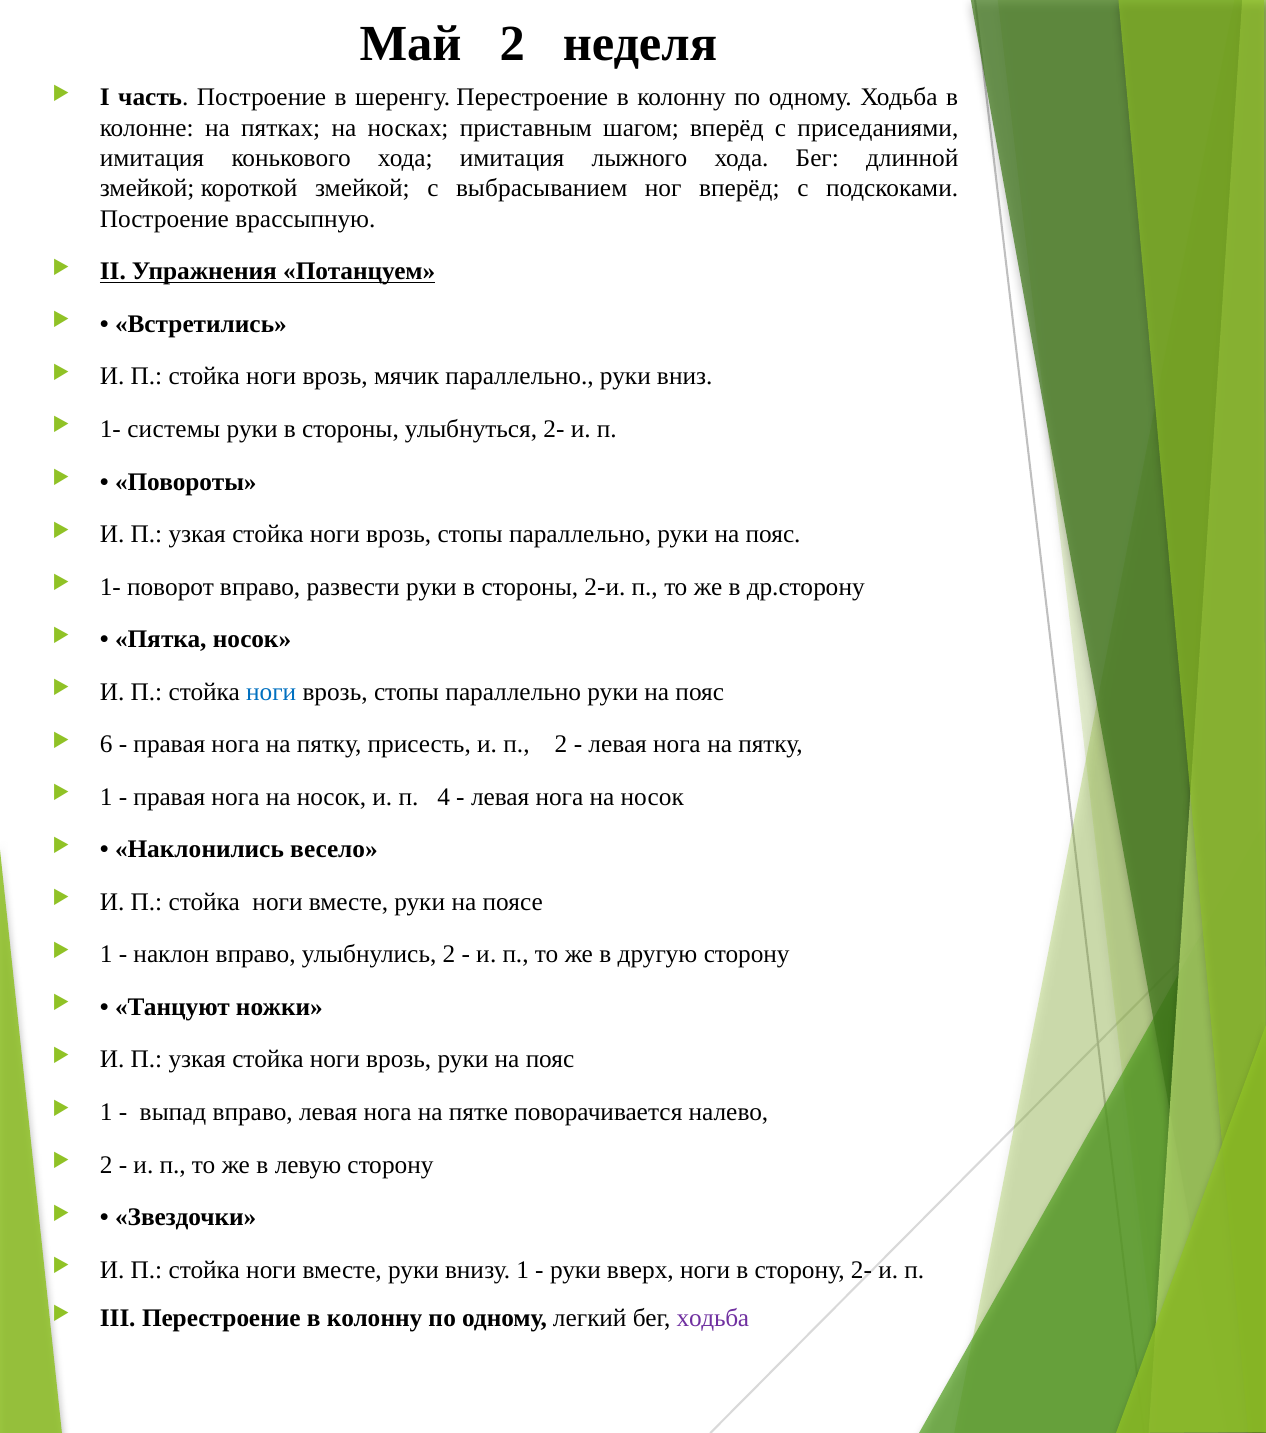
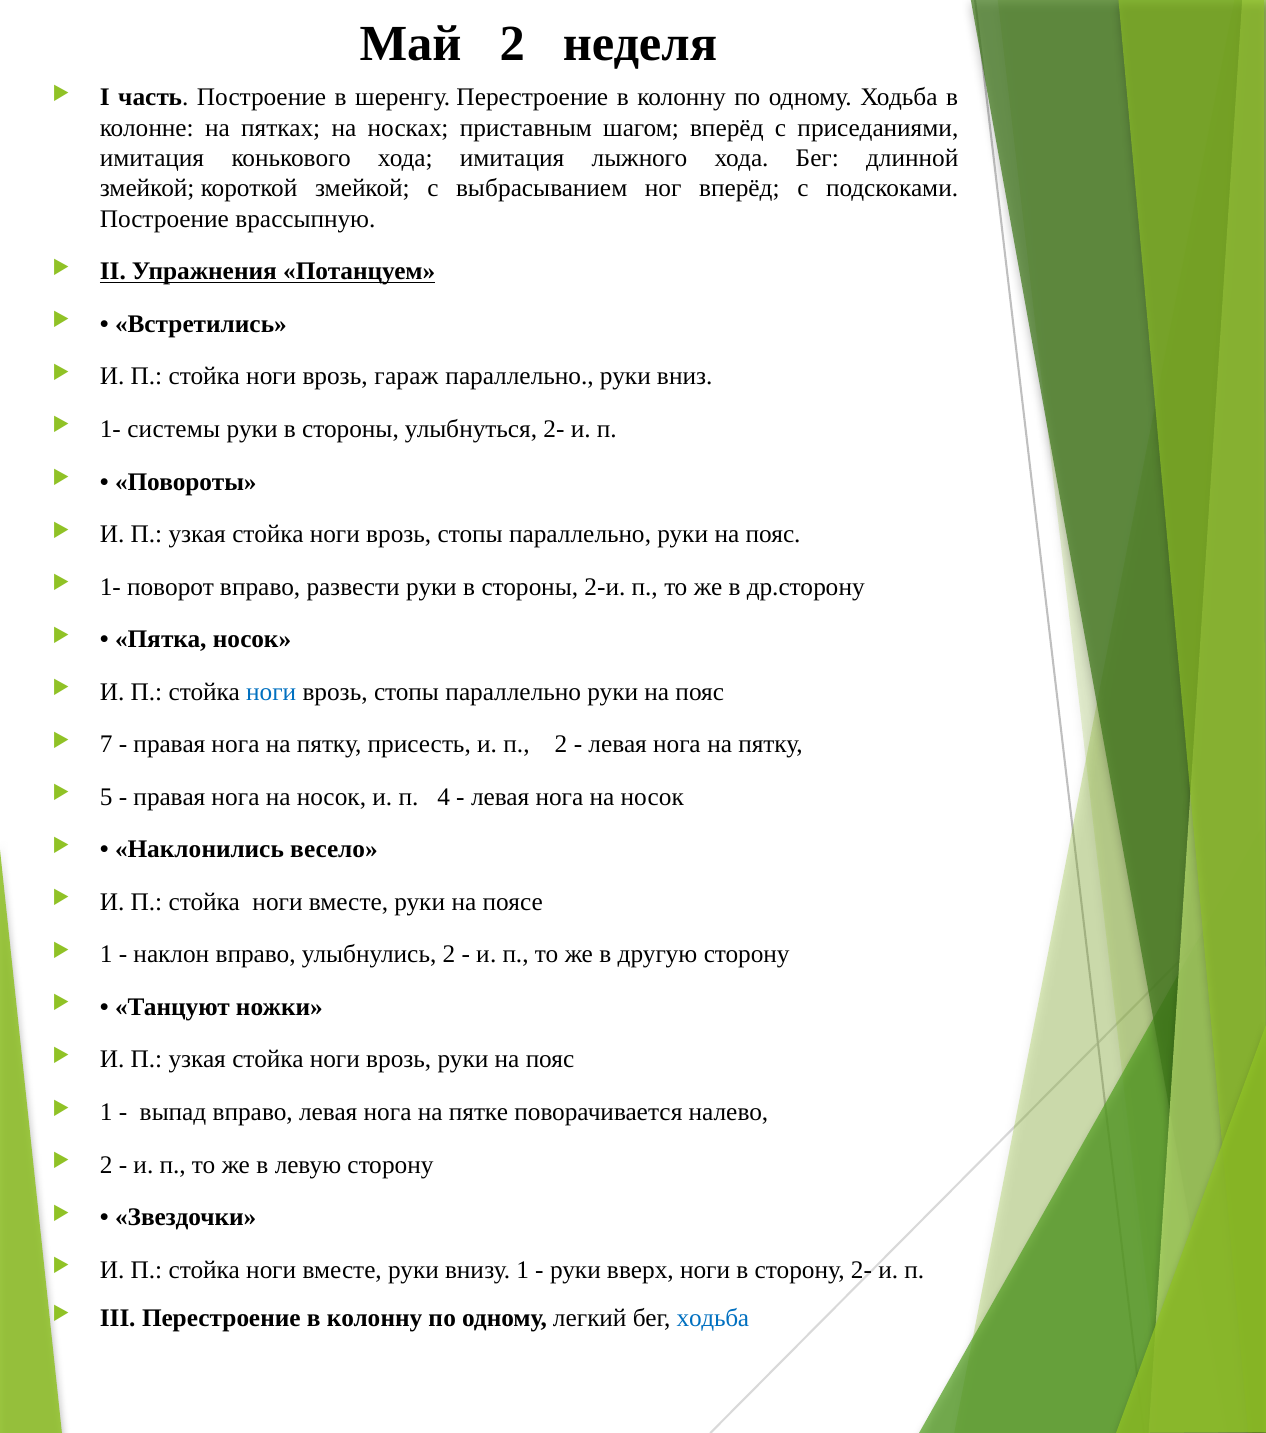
мячик: мячик -> гараж
6: 6 -> 7
1 at (106, 797): 1 -> 5
ходьба at (713, 1318) colour: purple -> blue
